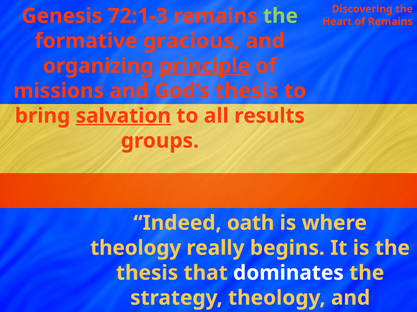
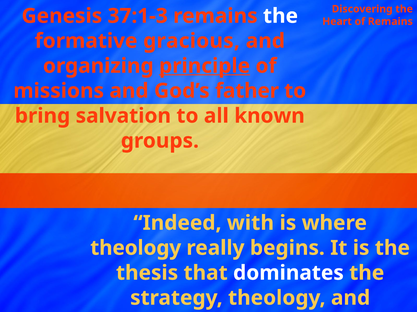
72:1-3: 72:1-3 -> 37:1-3
the at (281, 16) colour: light green -> white
God’s thesis: thesis -> father
salvation underline: present -> none
results: results -> known
oath: oath -> with
